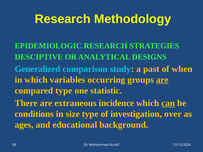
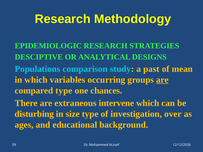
Generalized: Generalized -> Populations
when: when -> mean
statistic: statistic -> chances
incidence: incidence -> intervene
can underline: present -> none
conditions: conditions -> disturbing
